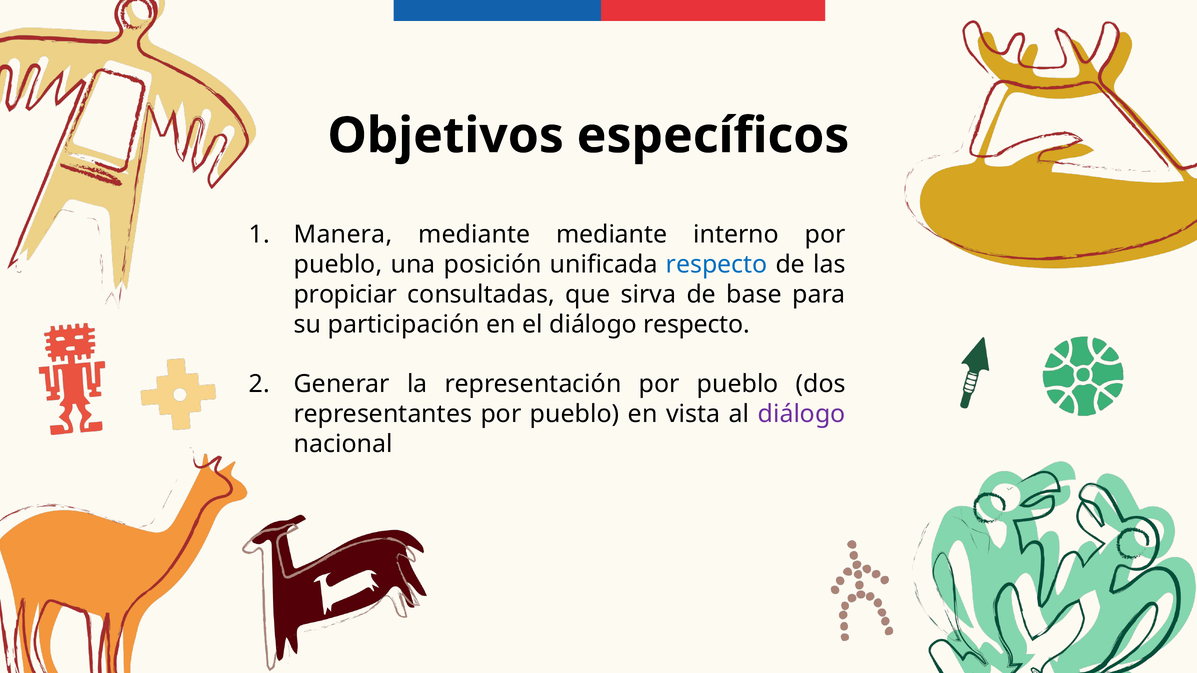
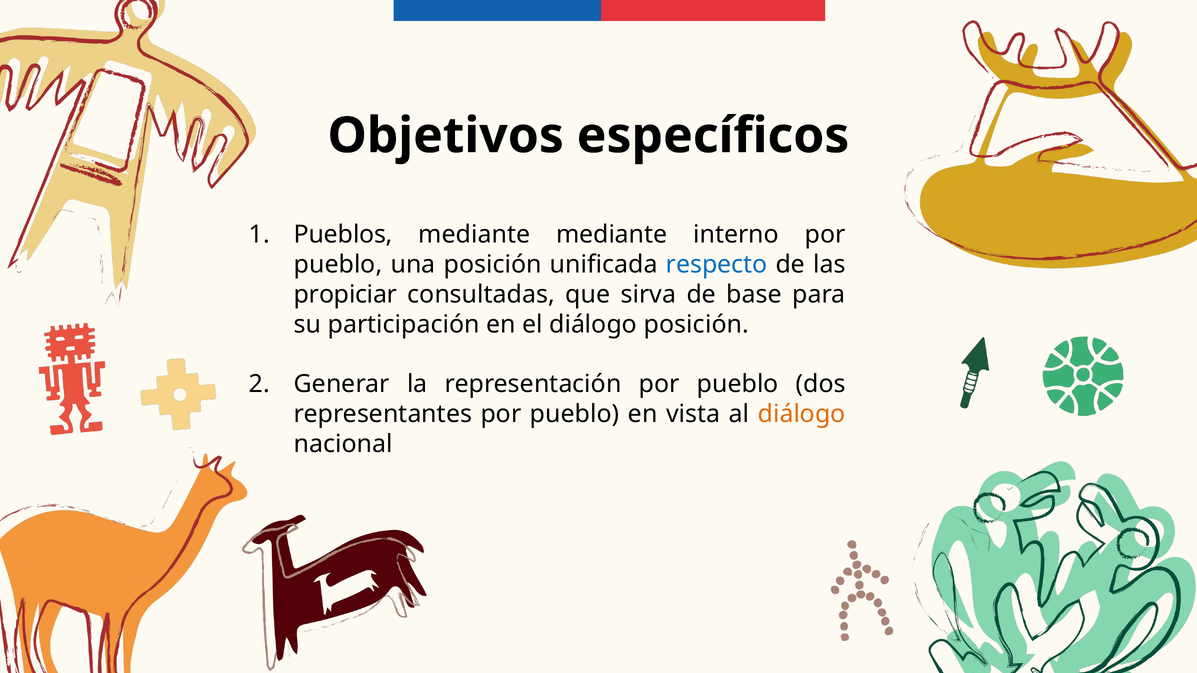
Manera: Manera -> Pueblos
diálogo respecto: respecto -> posición
diálogo at (802, 414) colour: purple -> orange
